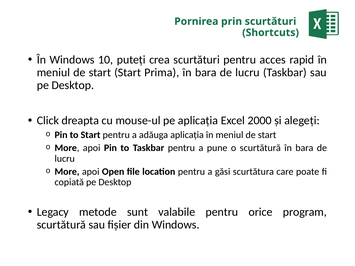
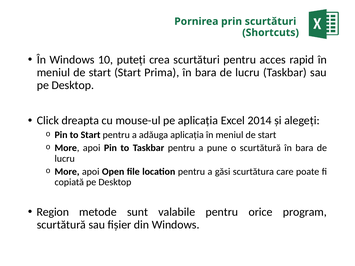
2000: 2000 -> 2014
Legacy: Legacy -> Region
